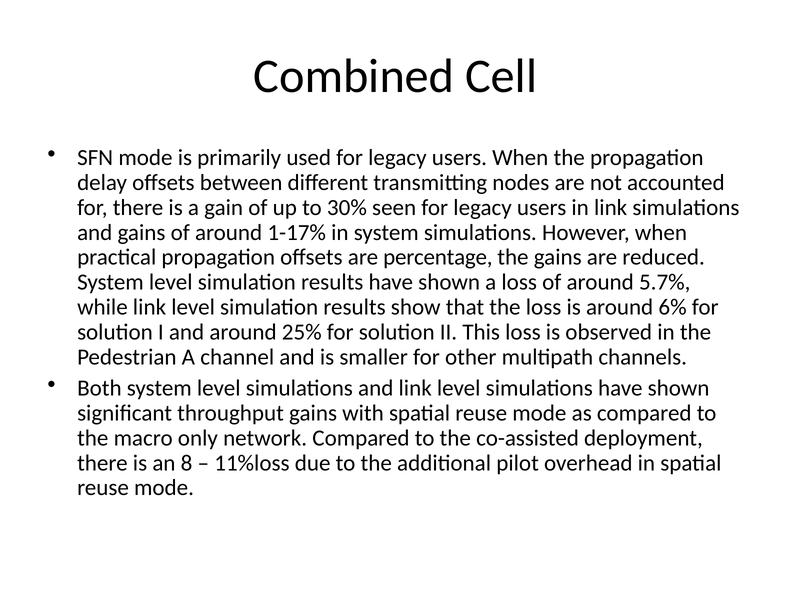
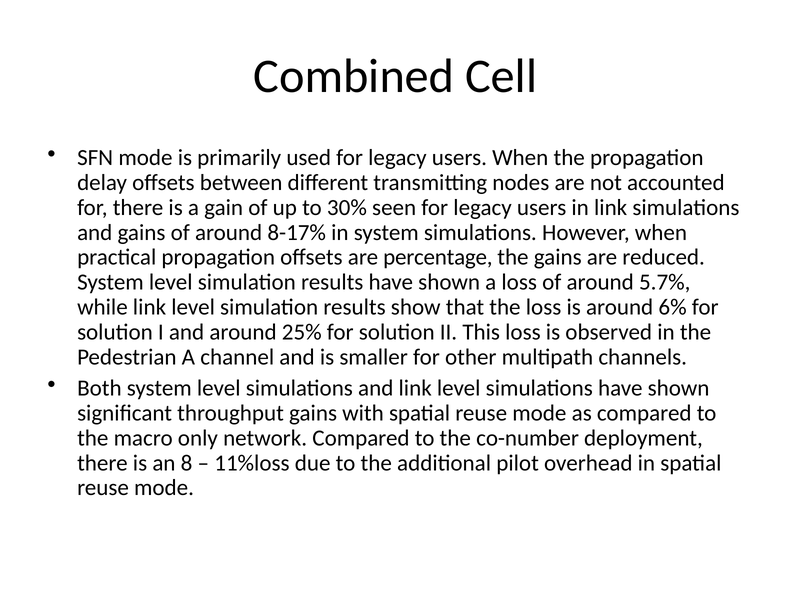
1-17%: 1-17% -> 8-17%
co-assisted: co-assisted -> co-number
